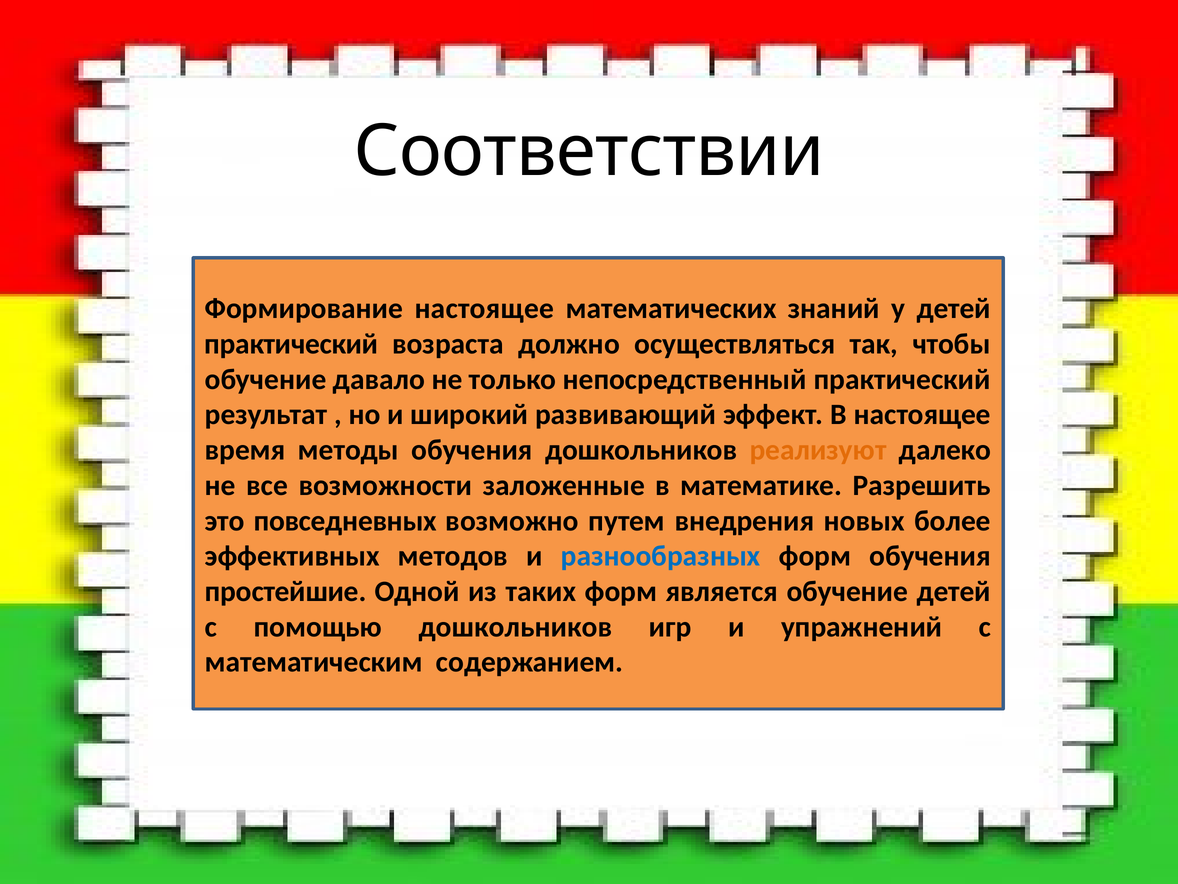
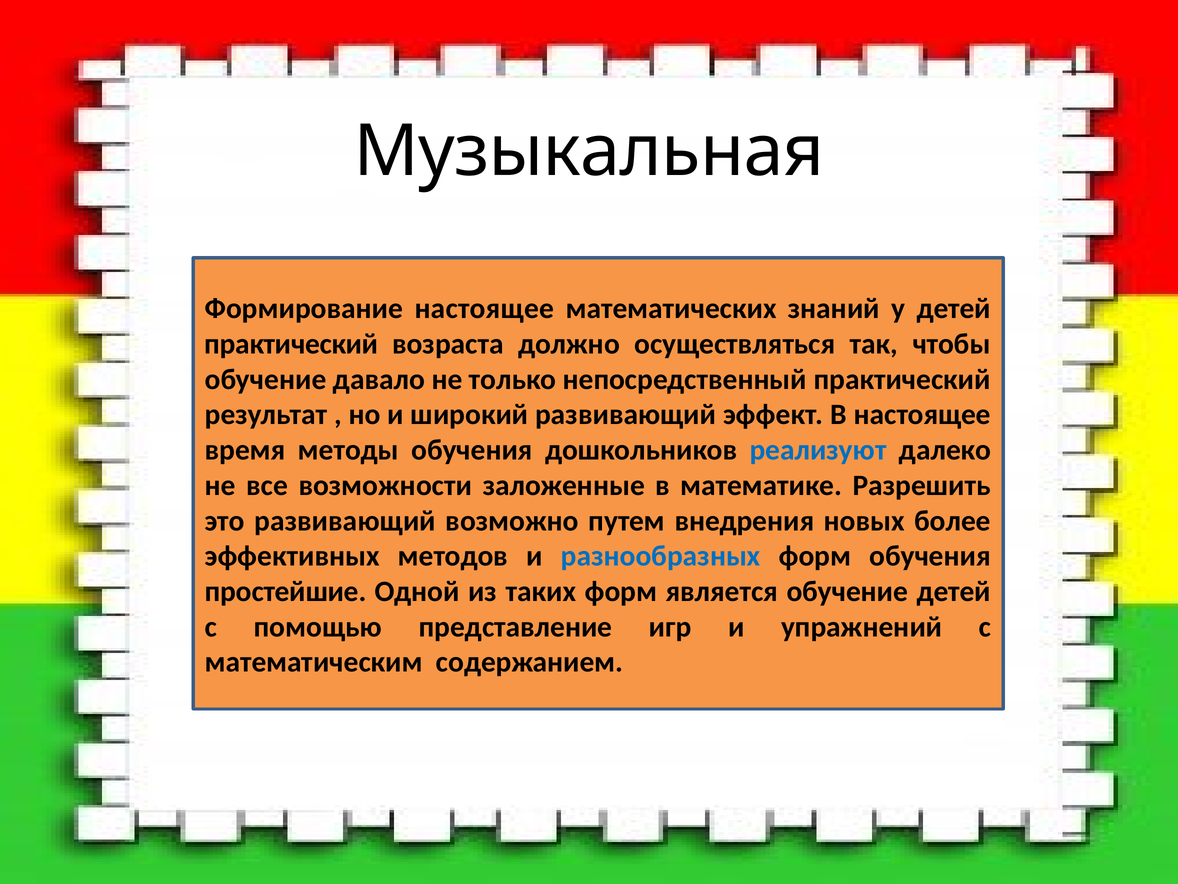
Соответствии: Соответствии -> Музыкальная
реализуют colour: orange -> blue
это повседневных: повседневных -> развивающий
помощью дошкольников: дошкольников -> представление
